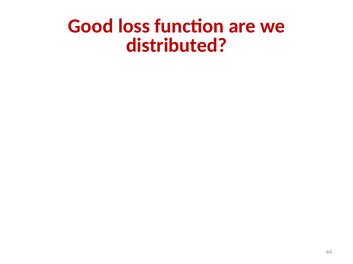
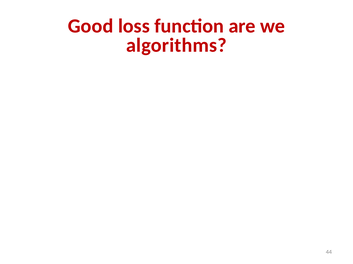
distributed: distributed -> algorithms
